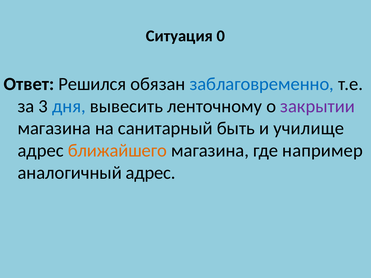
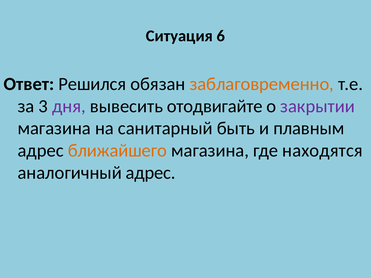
0: 0 -> 6
заблаговременно colour: blue -> orange
дня colour: blue -> purple
ленточному: ленточному -> отодвигайте
училище: училище -> плавным
например: например -> находятся
